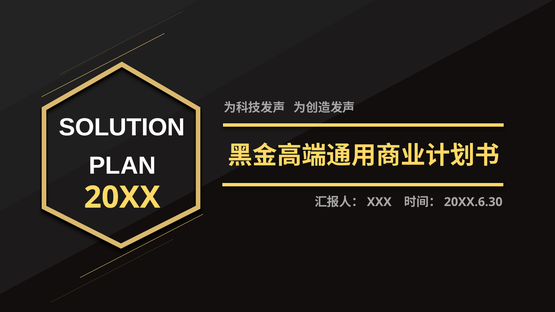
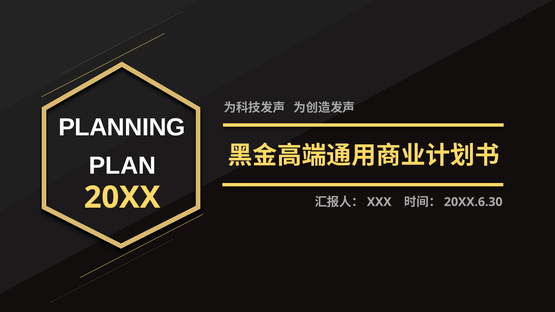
SOLUTION: SOLUTION -> PLANNING
